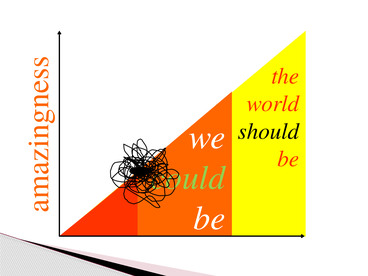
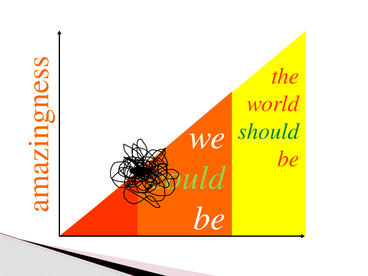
should colour: black -> green
